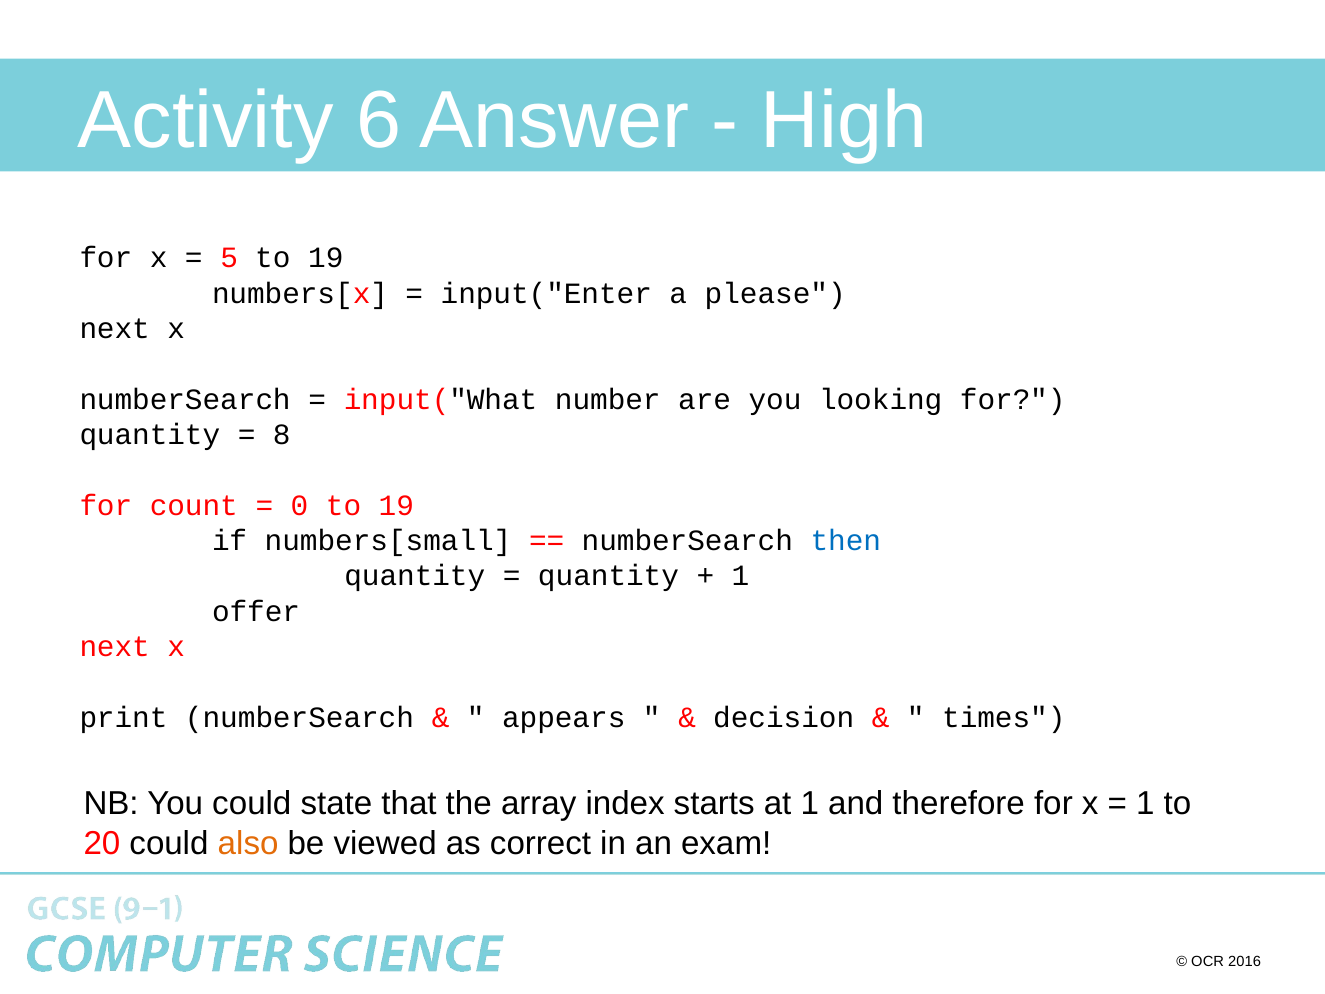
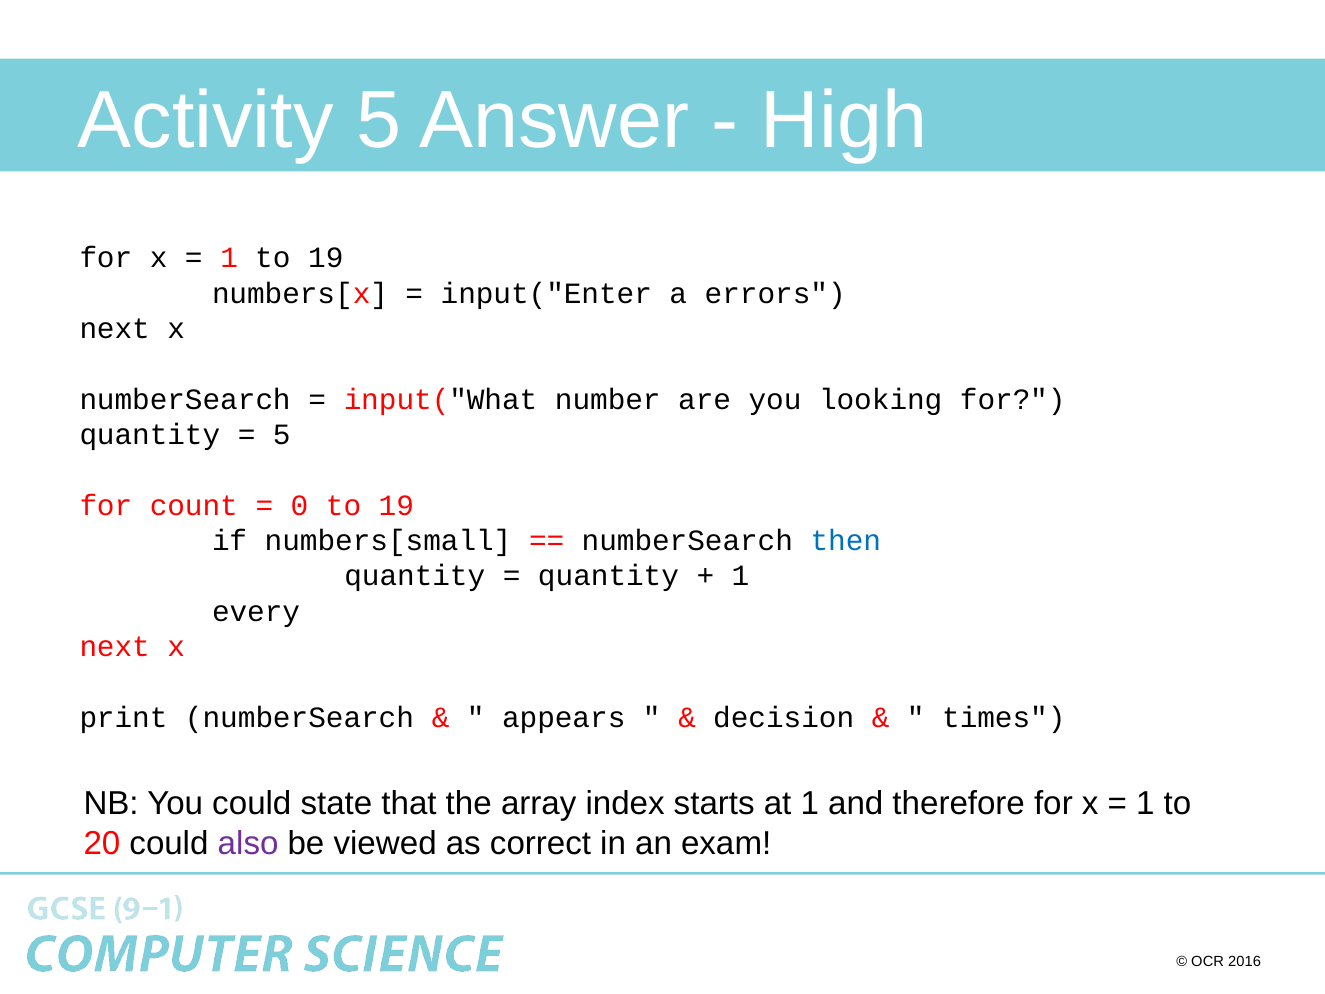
Activity 6: 6 -> 5
5 at (229, 258): 5 -> 1
please: please -> errors
8 at (282, 435): 8 -> 5
offer: offer -> every
also colour: orange -> purple
